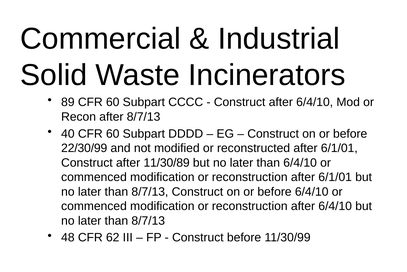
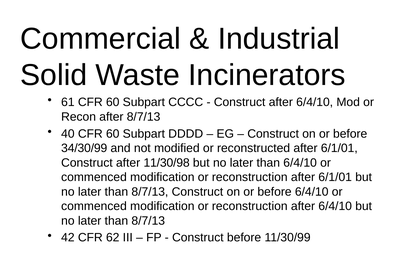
89: 89 -> 61
22/30/99: 22/30/99 -> 34/30/99
11/30/89: 11/30/89 -> 11/30/98
48: 48 -> 42
